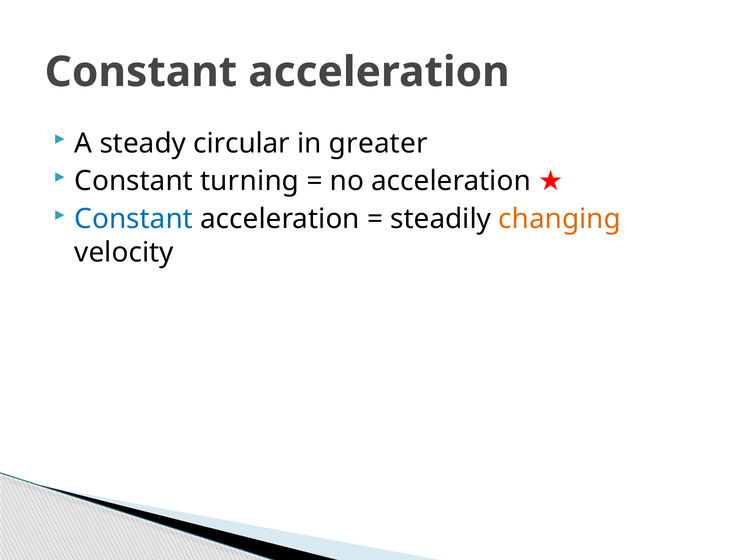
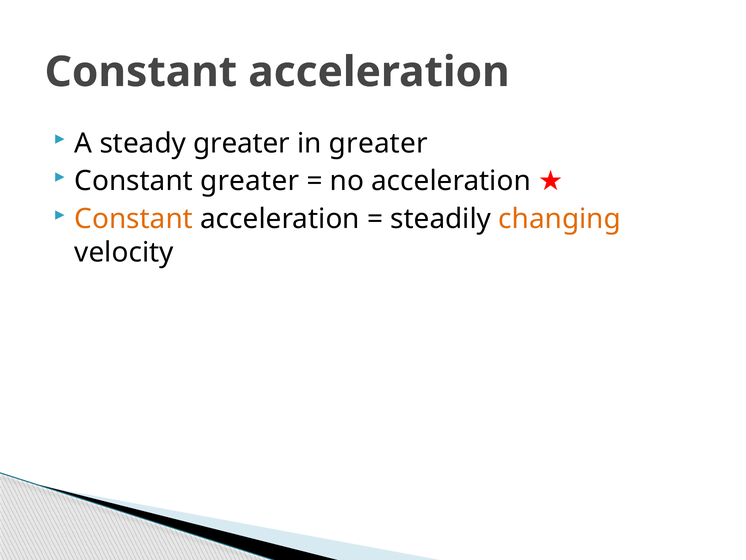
steady circular: circular -> greater
Constant turning: turning -> greater
Constant at (134, 219) colour: blue -> orange
